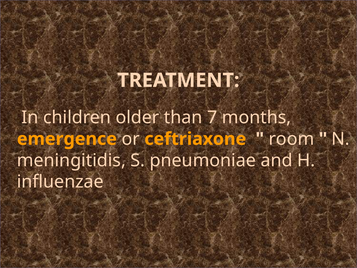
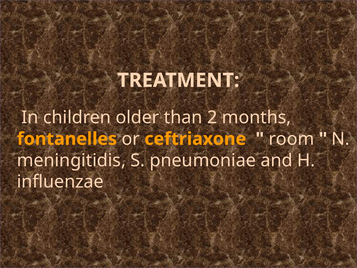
7: 7 -> 2
emergence: emergence -> fontanelles
